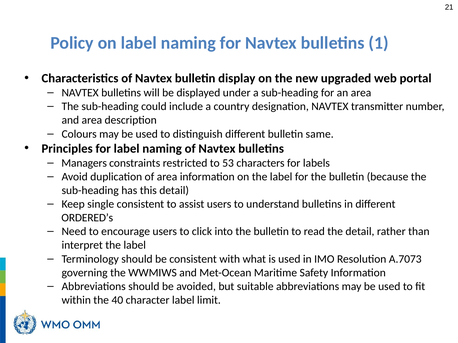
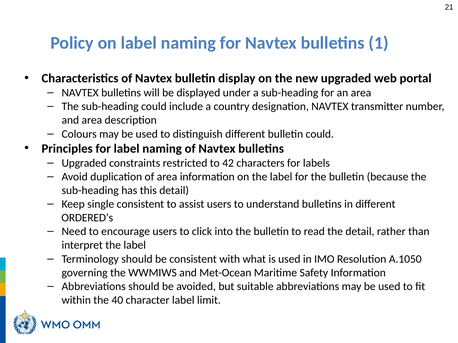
bulletin same: same -> could
Managers at (84, 163): Managers -> Upgraded
53: 53 -> 42
A.7073: A.7073 -> A.1050
